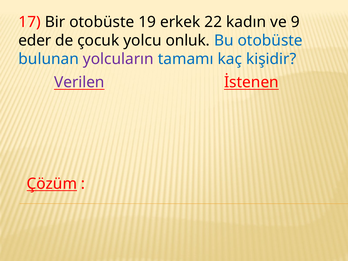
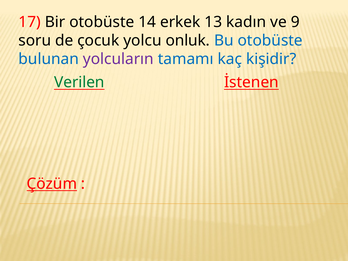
19: 19 -> 14
22: 22 -> 13
eder: eder -> soru
Verilen colour: purple -> green
